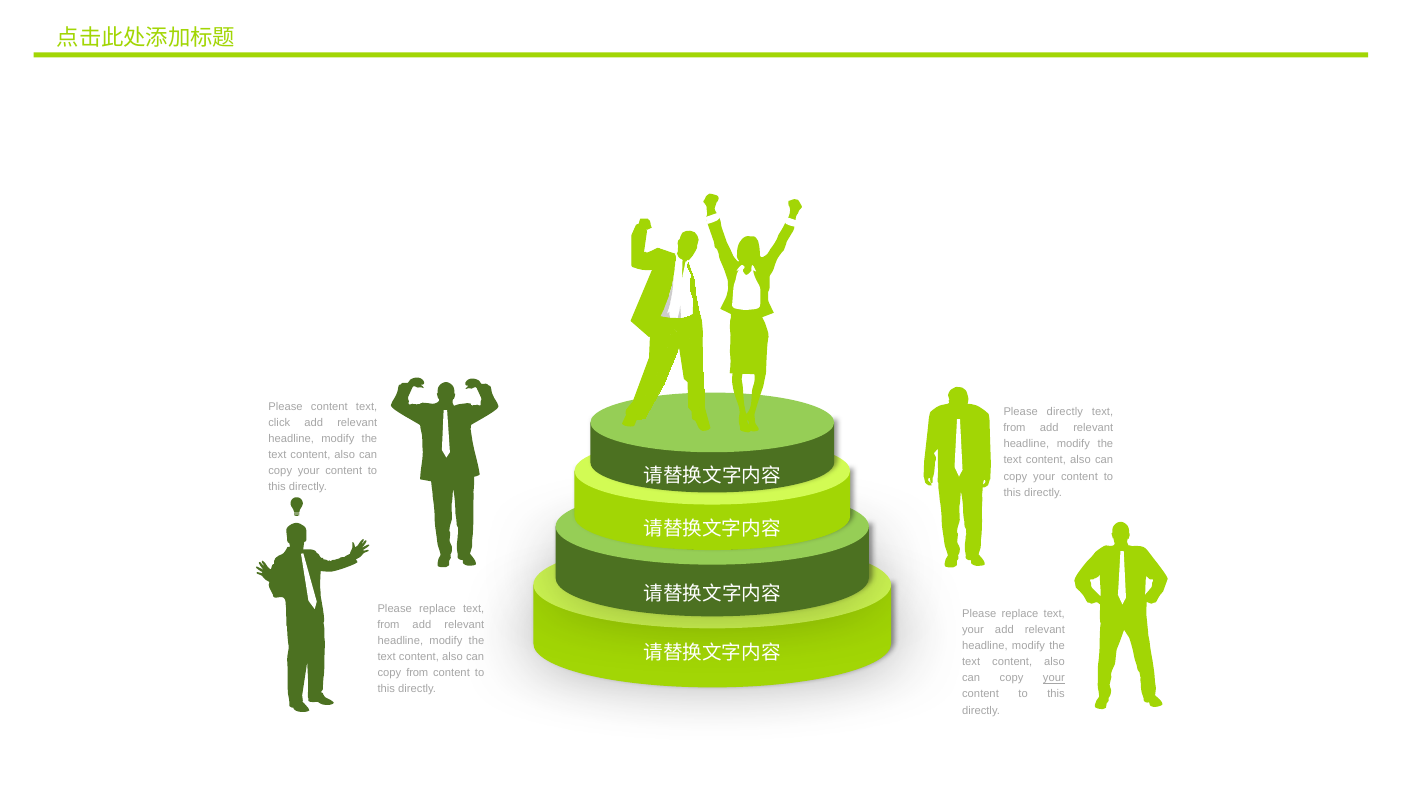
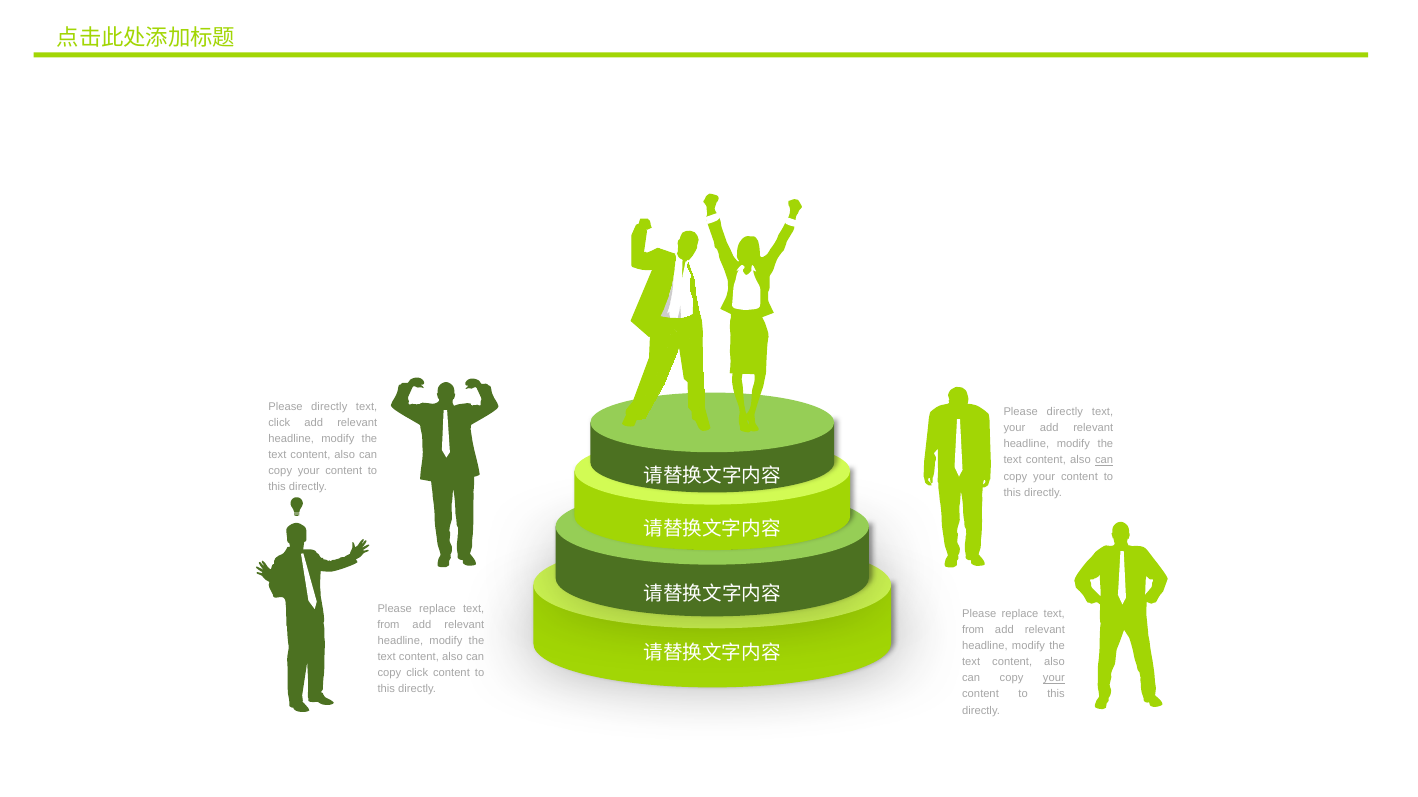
content at (329, 407): content -> directly
from at (1014, 428): from -> your
can at (1104, 461) underline: none -> present
your at (973, 630): your -> from
copy from: from -> click
